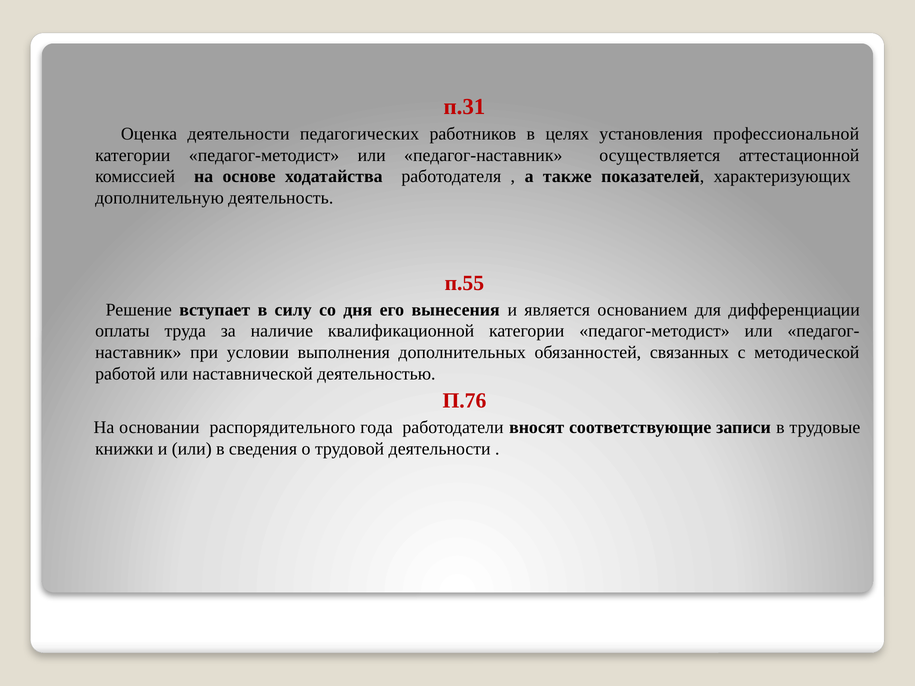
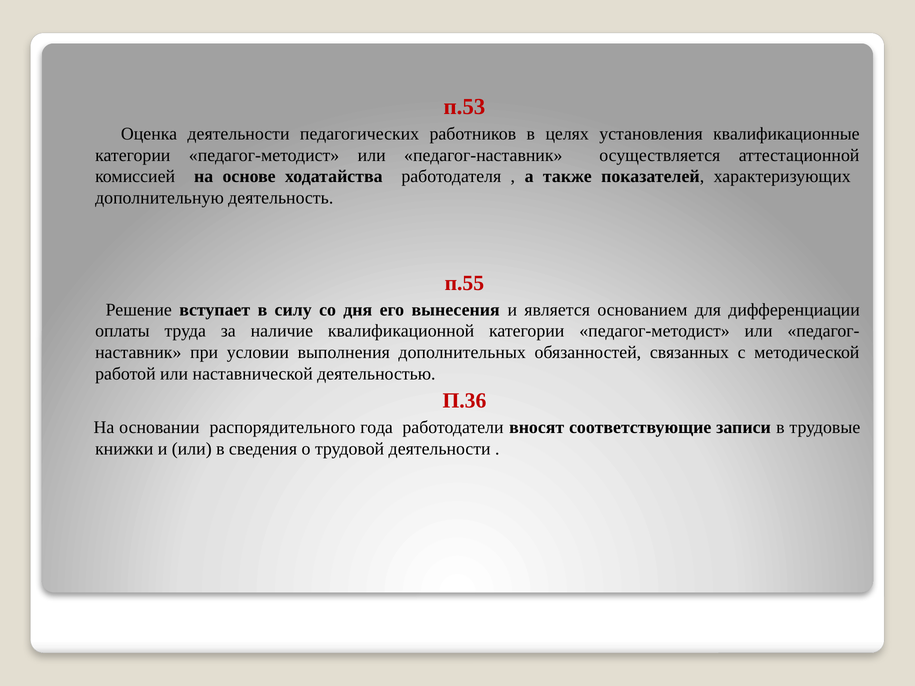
п.31: п.31 -> п.53
профессиональной: профессиональной -> квалификационные
П.76: П.76 -> П.36
